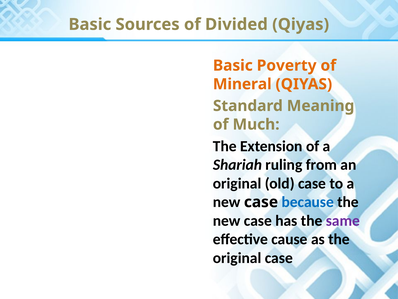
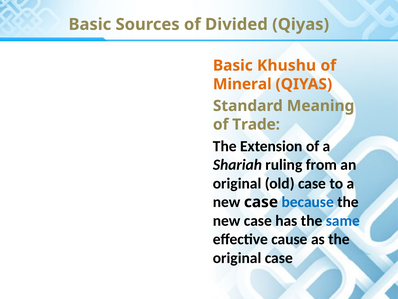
Poverty: Poverty -> Khushu
Much: Much -> Trade
same colour: purple -> blue
